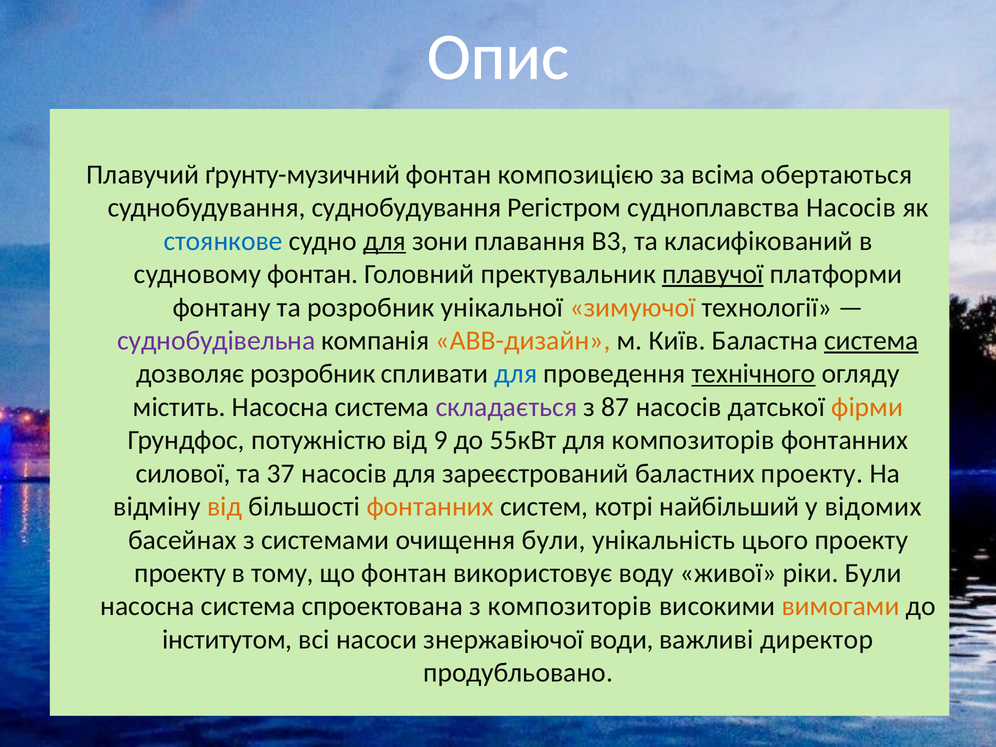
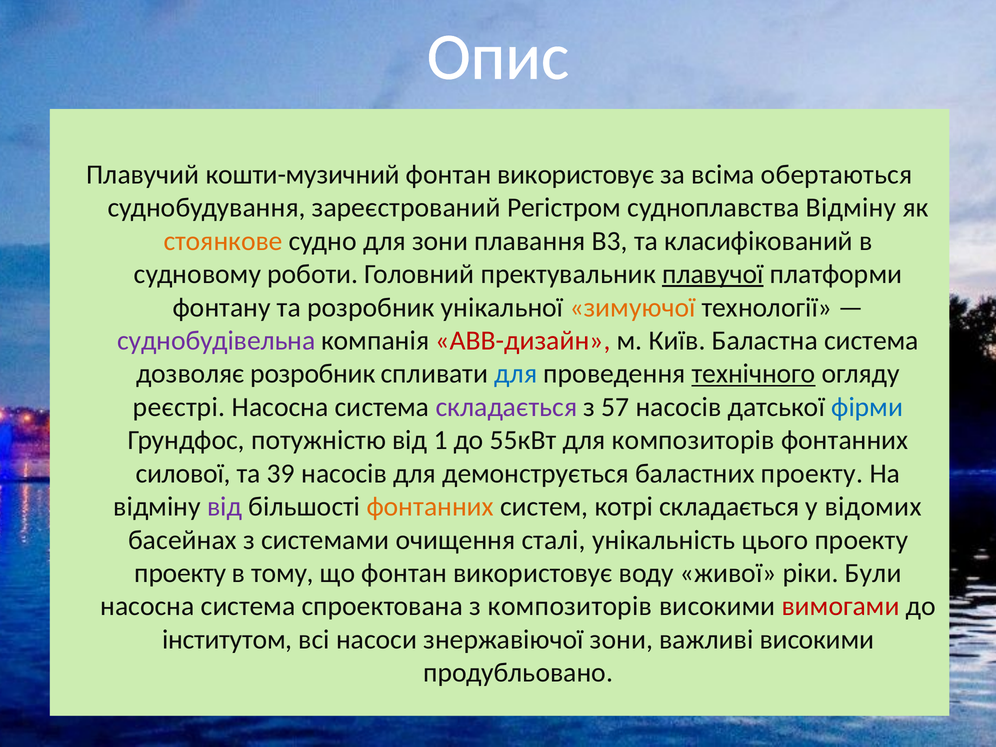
ґрунту-музичний: ґрунту-музичний -> кошти-музичний
композицією at (576, 175): композицією -> використовує
суднобудування суднобудування: суднобудування -> зареєстрований
судноплавства Насосів: Насосів -> Відміну
стоянкове colour: blue -> orange
для at (384, 241) underline: present -> none
судновому фонтан: фонтан -> роботи
АВВ-дизайн colour: orange -> red
система at (871, 341) underline: present -> none
містить: містить -> реєстрі
87: 87 -> 57
фірми colour: orange -> blue
9: 9 -> 1
37: 37 -> 39
зареєстрований: зареєстрований -> демонструється
від at (225, 507) colour: orange -> purple
котрі найбільший: найбільший -> складається
очищення були: були -> сталі
вимогами colour: orange -> red
знержавіючої води: води -> зони
важливі директор: директор -> високими
